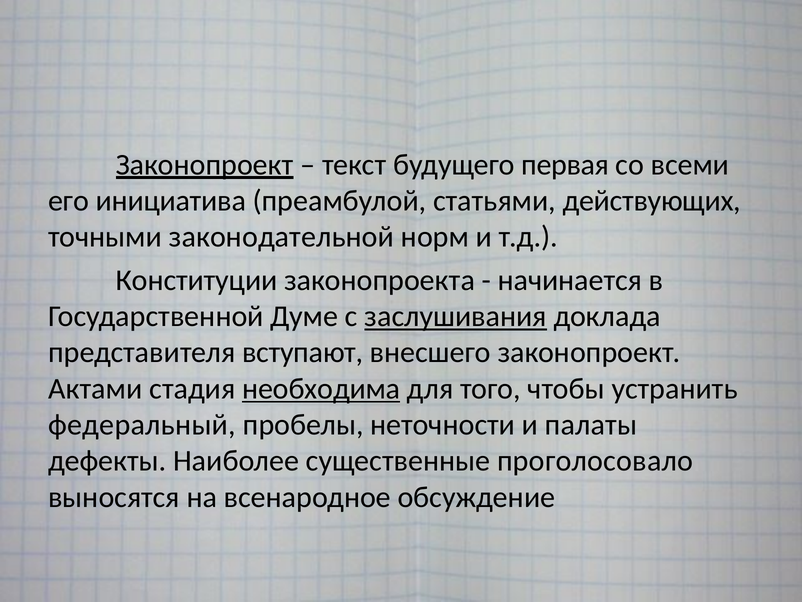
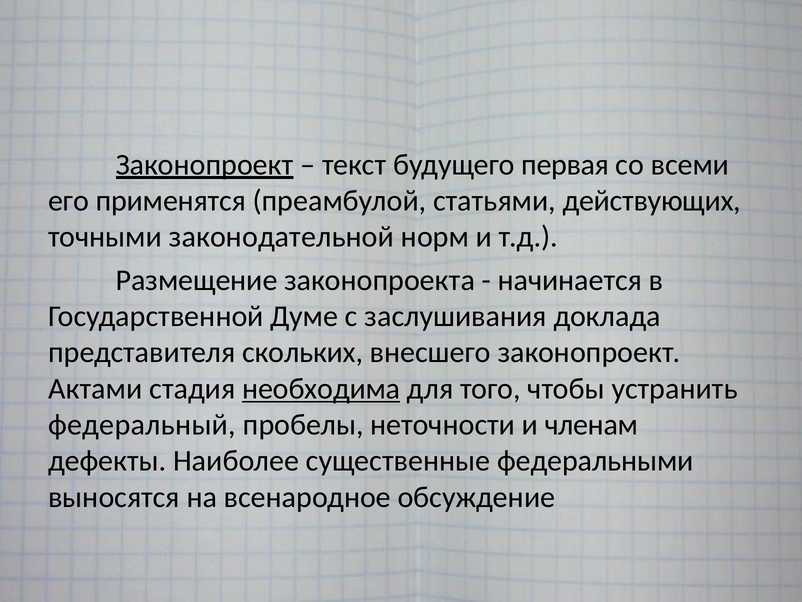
инициатива: инициатива -> применятся
Конституции: Конституции -> Размещение
заслушивания underline: present -> none
вступают: вступают -> скольких
палаты: палаты -> членам
проголосовало: проголосовало -> федеральными
